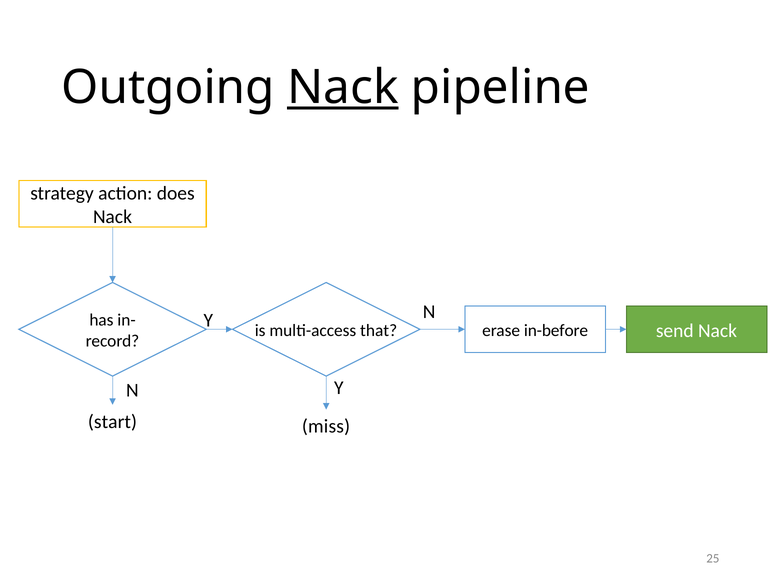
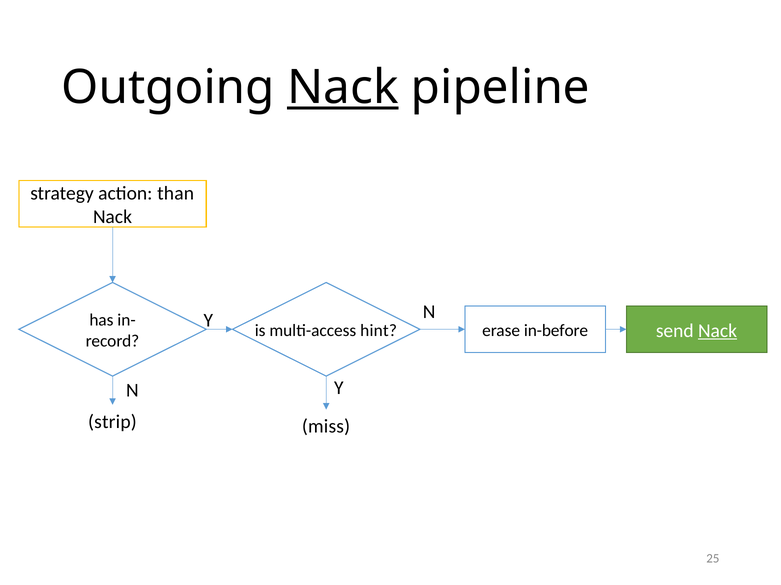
does: does -> than
Nack at (718, 331) underline: none -> present
that: that -> hint
start: start -> strip
